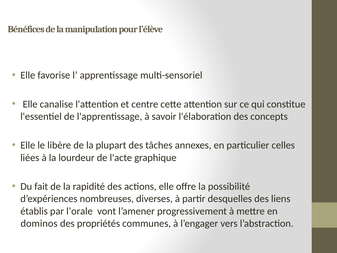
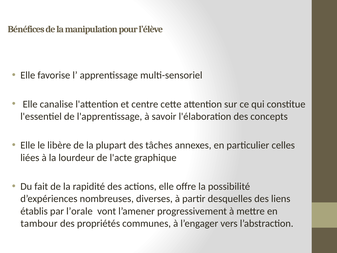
dominos: dominos -> tambour
